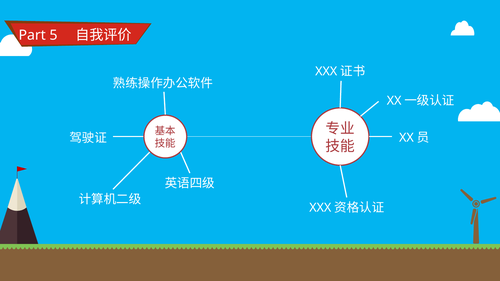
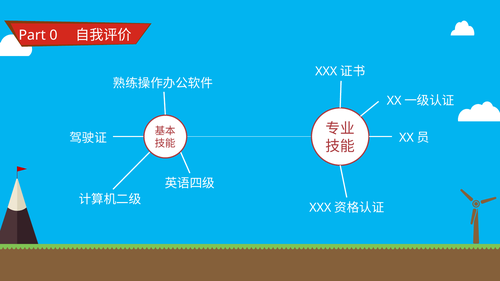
5: 5 -> 0
